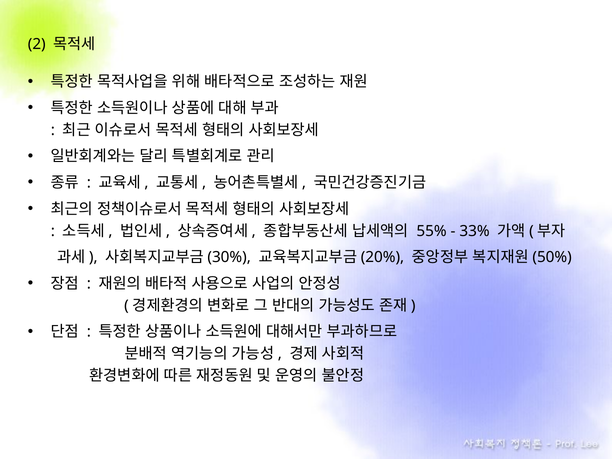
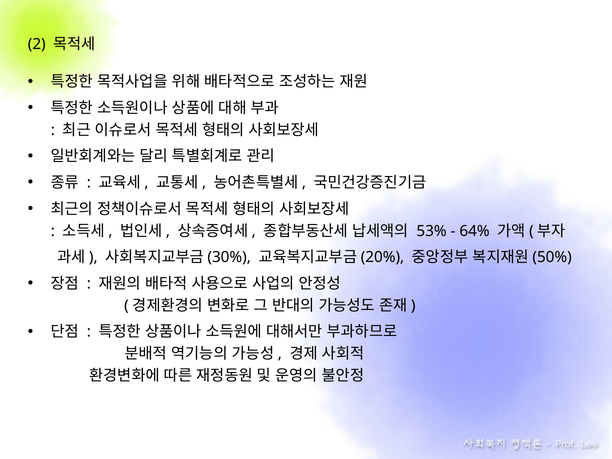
55%: 55% -> 53%
33%: 33% -> 64%
